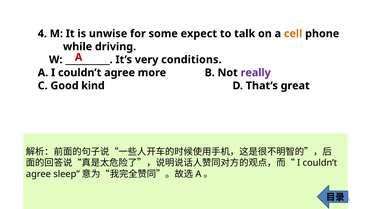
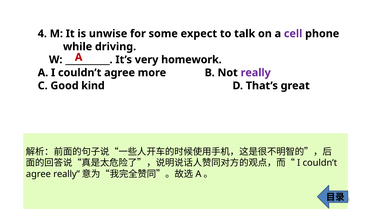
cell colour: orange -> purple
conditions: conditions -> homework
agree sleep: sleep -> really
